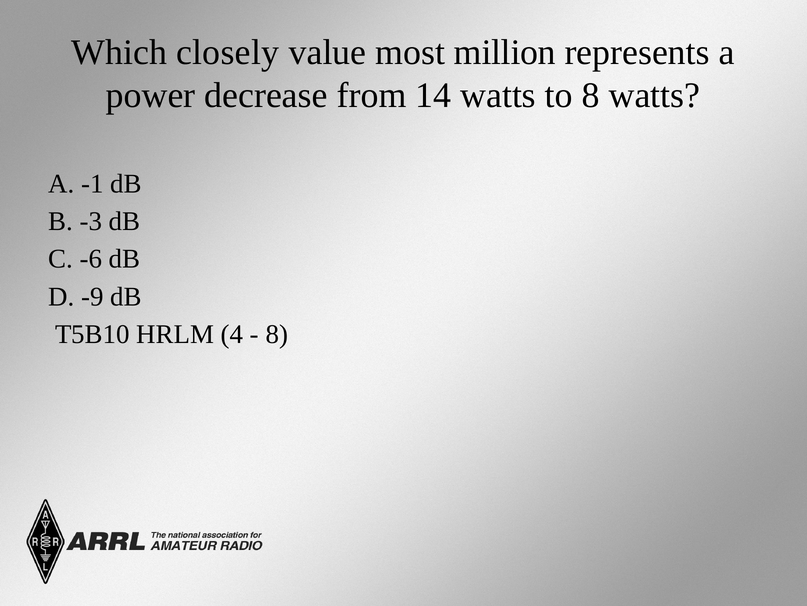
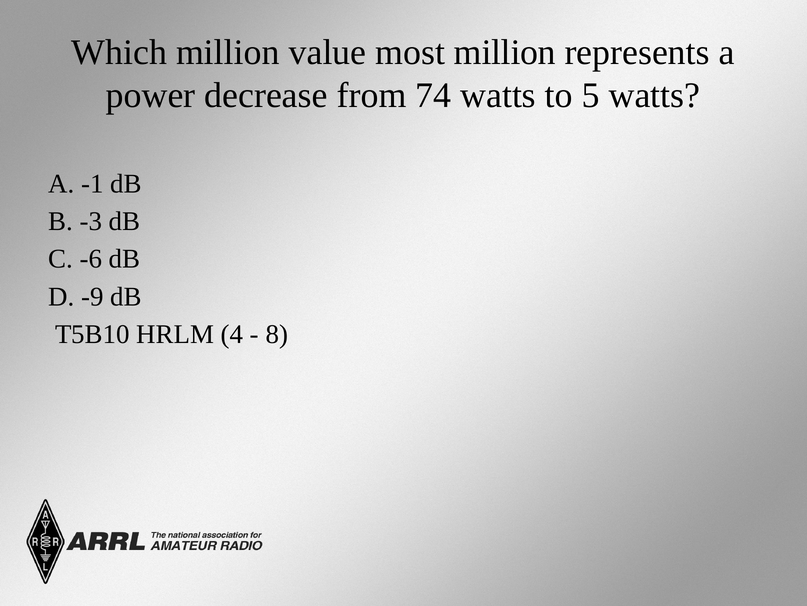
Which closely: closely -> million
14: 14 -> 74
to 8: 8 -> 5
